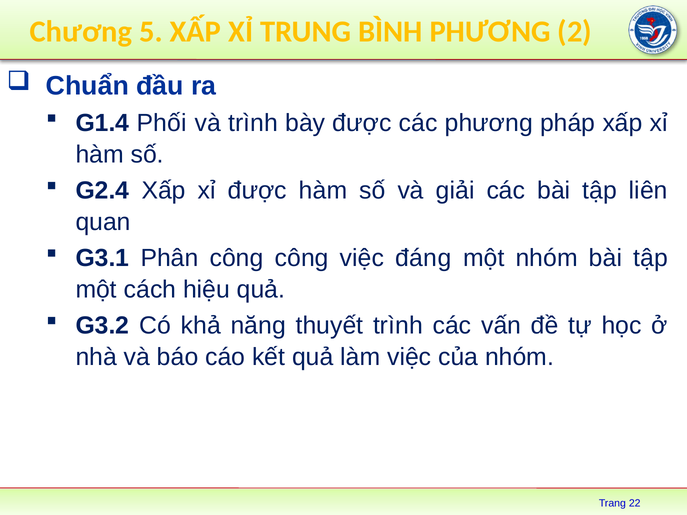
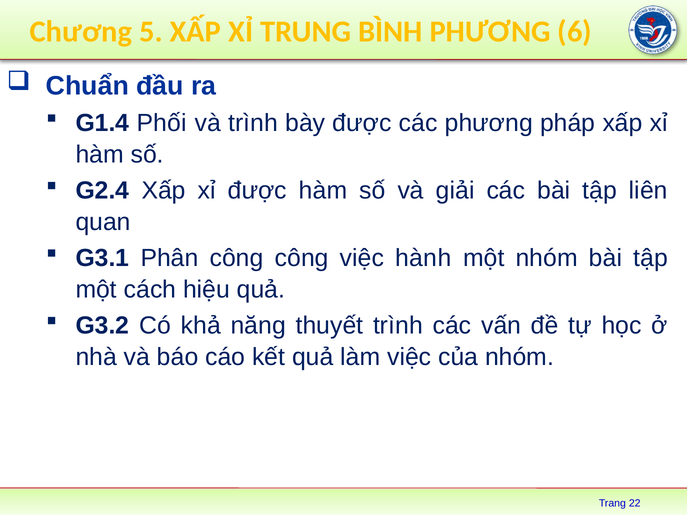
2: 2 -> 6
đáng: đáng -> hành
